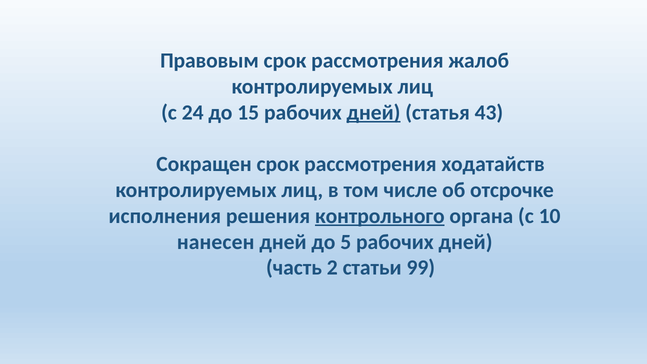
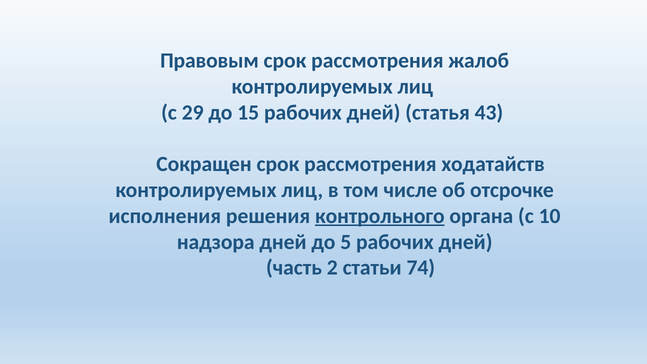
24: 24 -> 29
дней at (373, 113) underline: present -> none
нанесен: нанесен -> надзора
99: 99 -> 74
